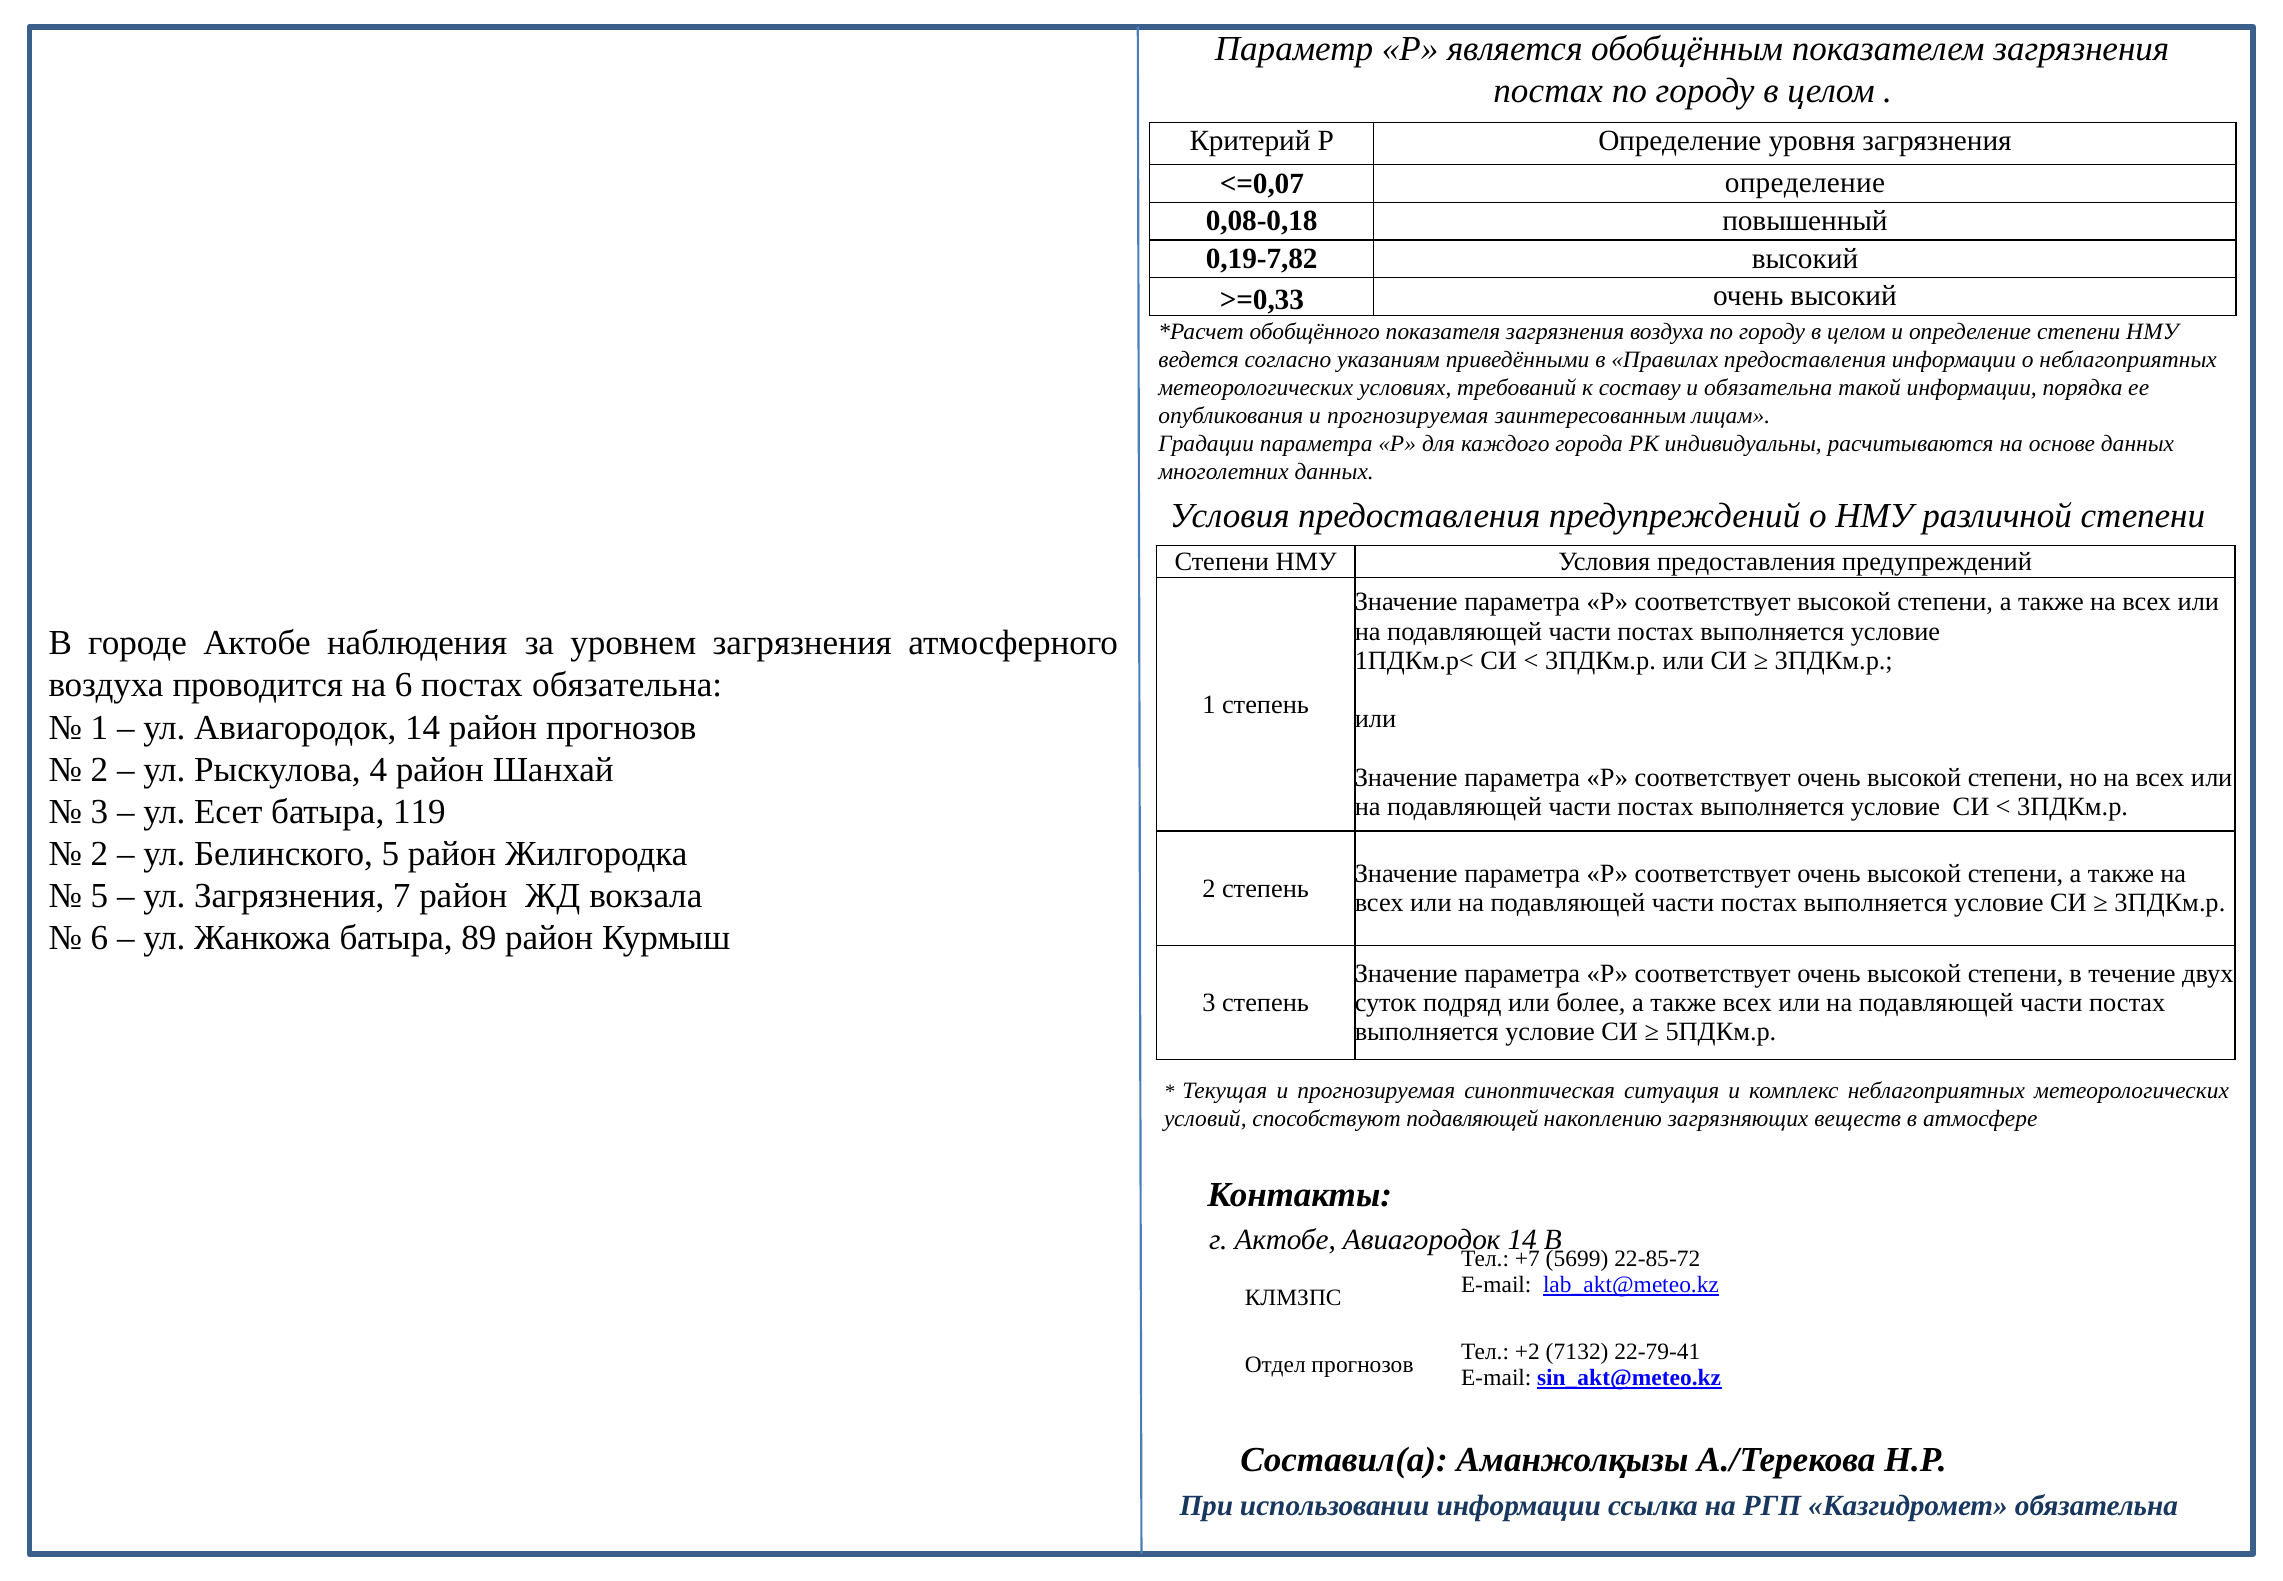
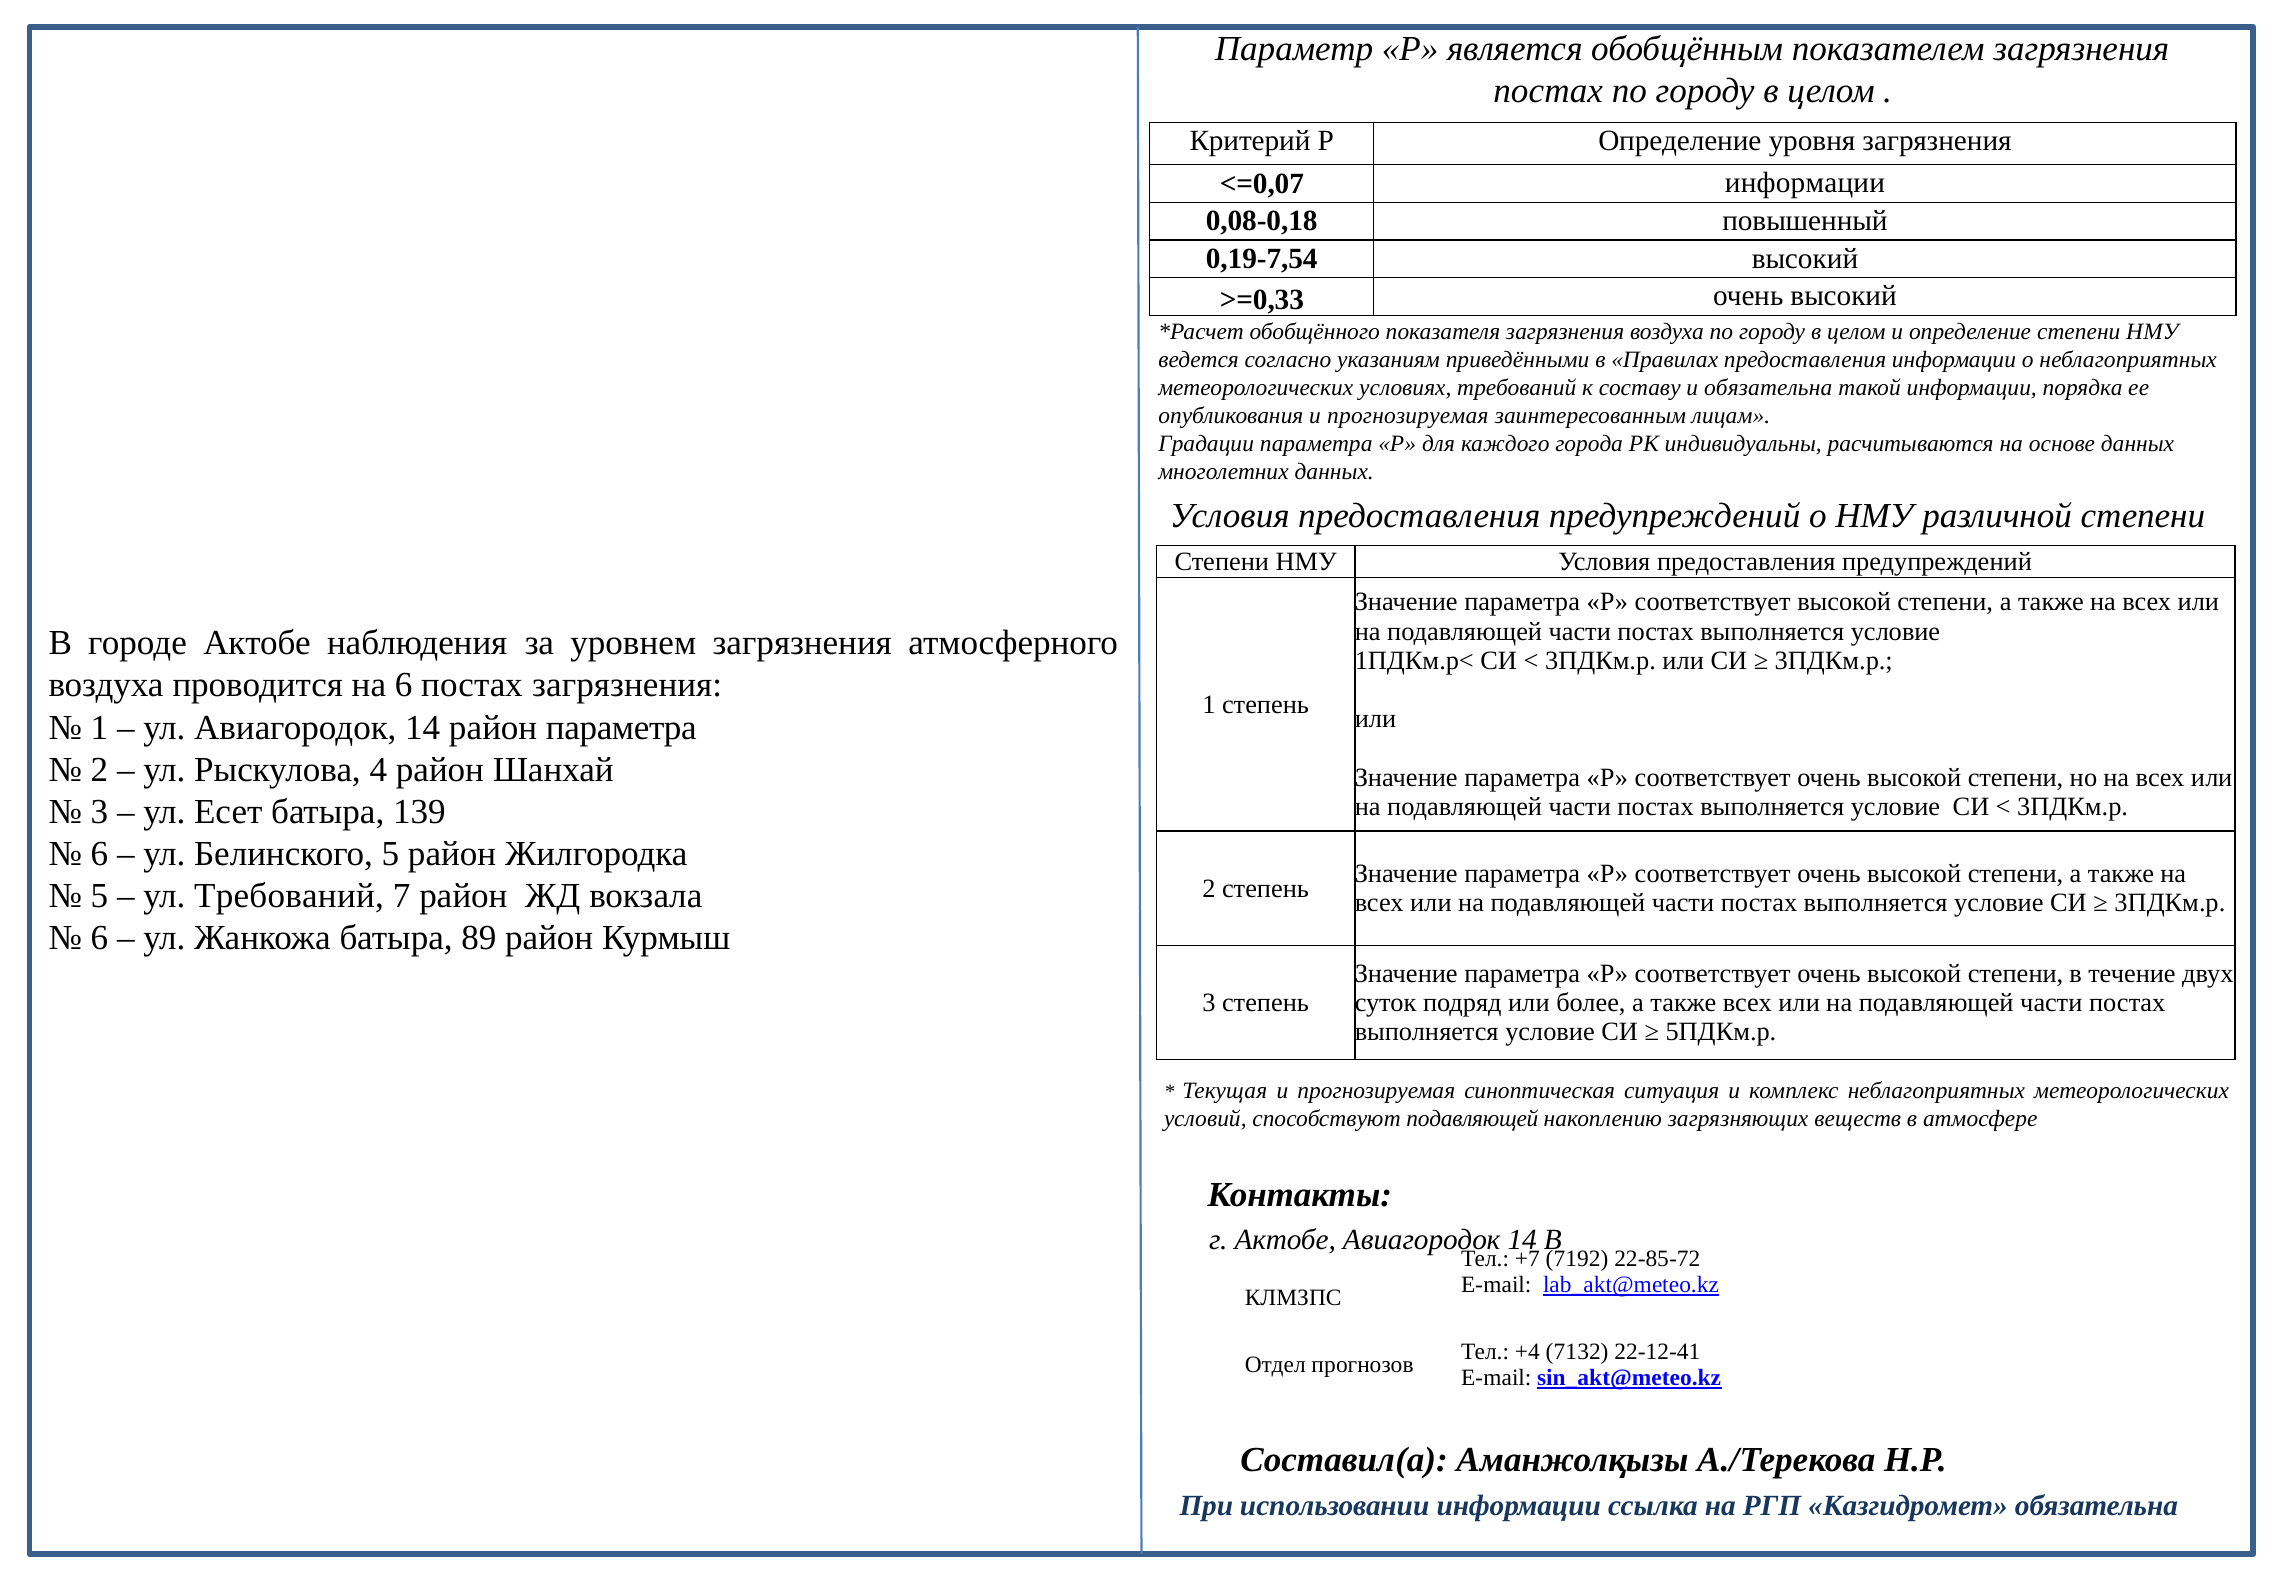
<=0,07 определение: определение -> информации
0,19-7,82: 0,19-7,82 -> 0,19-7,54
постах обязательна: обязательна -> загрязнения
район прогнозов: прогнозов -> параметра
119: 119 -> 139
2 at (99, 854): 2 -> 6
ул Загрязнения: Загрязнения -> Требований
5699: 5699 -> 7192
+2: +2 -> +4
22-79-41: 22-79-41 -> 22-12-41
